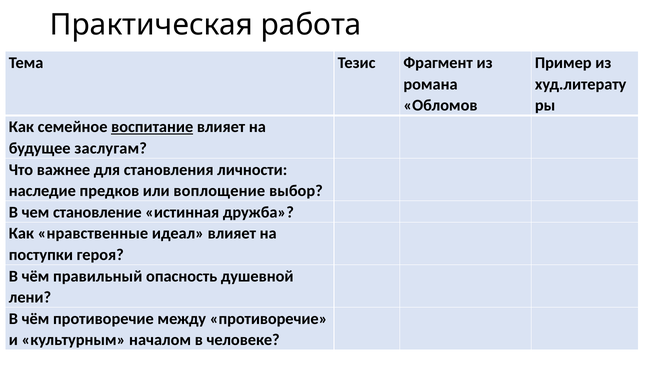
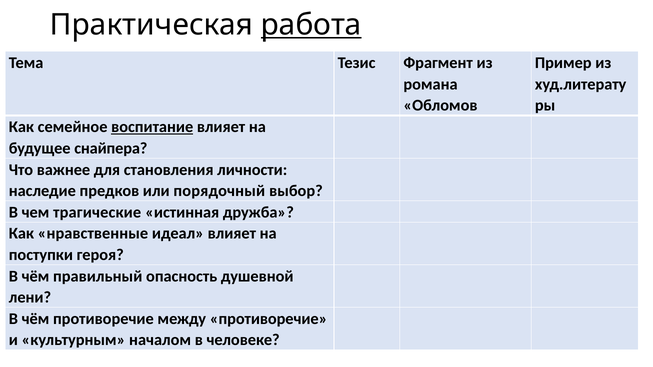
работа underline: none -> present
заслугам: заслугам -> снайпера
воплощение: воплощение -> порядочный
становление: становление -> трагические
